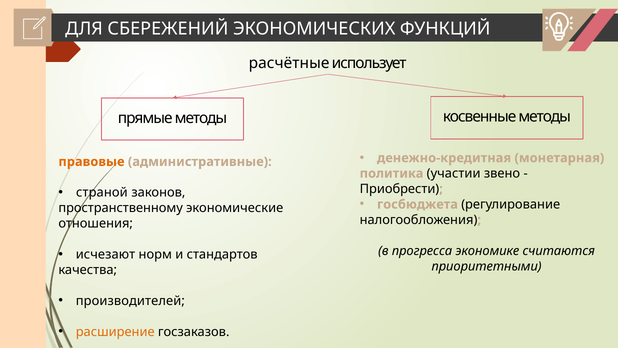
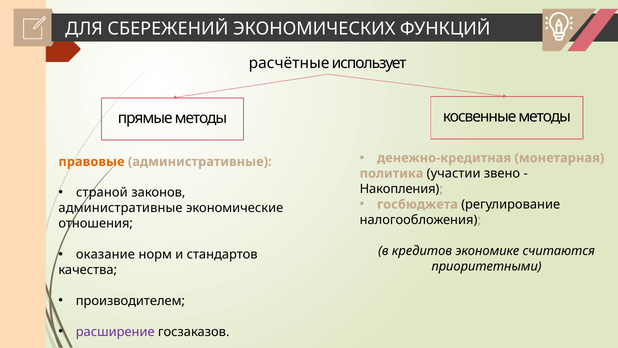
Приобрести: Приобрести -> Накопления
пространственному at (121, 208): пространственному -> административные
прогресса: прогресса -> кредитов
исчезают: исчезают -> оказание
производителей: производителей -> производителем
расширение colour: orange -> purple
